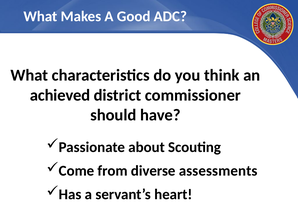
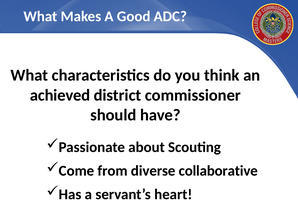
assessments: assessments -> collaborative
